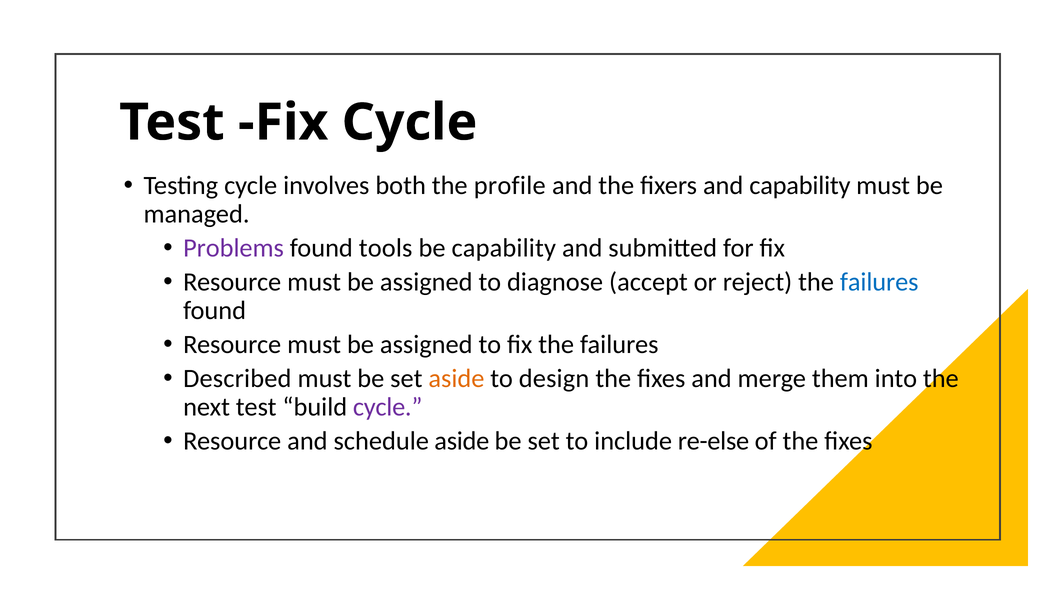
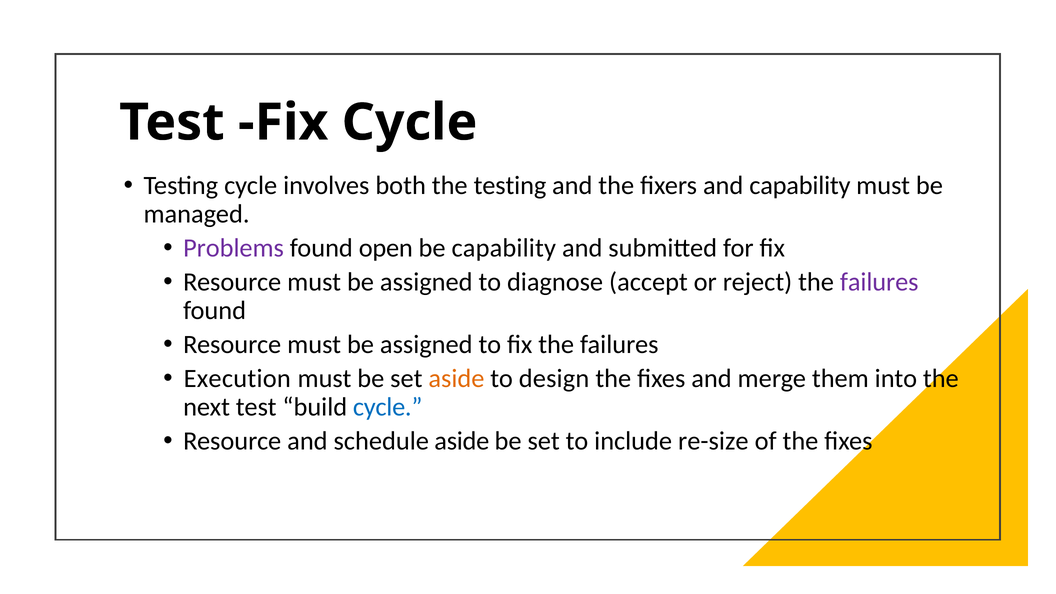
the profile: profile -> testing
tools: tools -> open
failures at (879, 282) colour: blue -> purple
Described: Described -> Execution
cycle at (388, 407) colour: purple -> blue
re-else: re-else -> re-size
